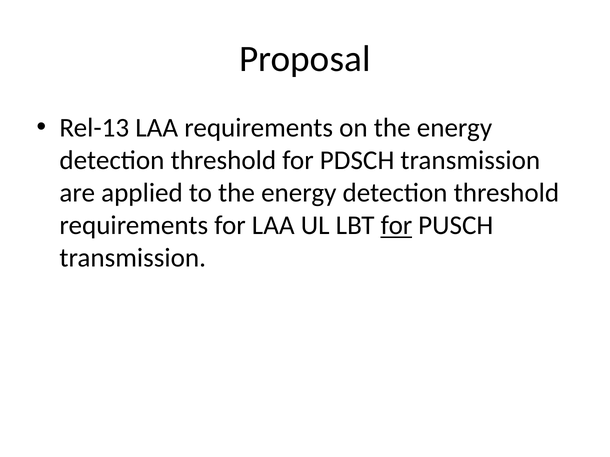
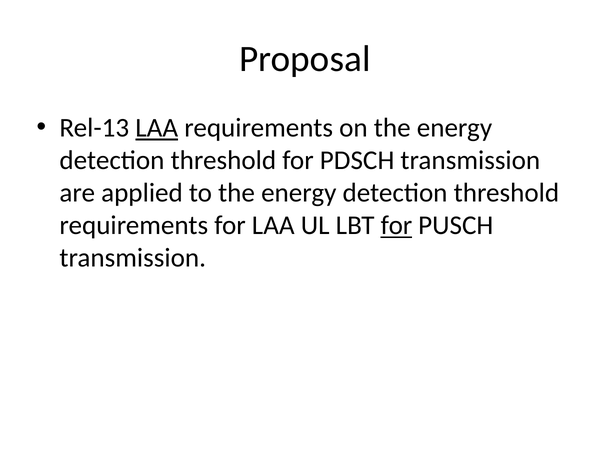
LAA at (157, 128) underline: none -> present
